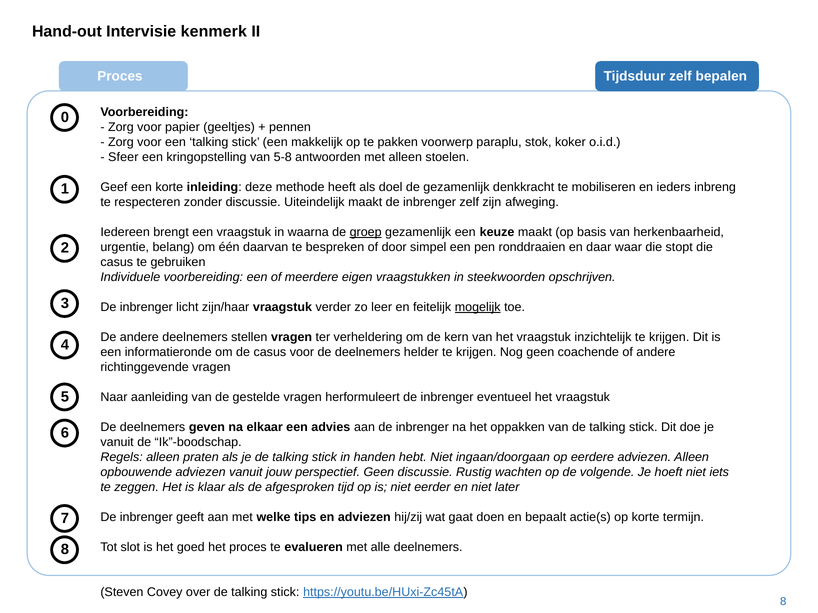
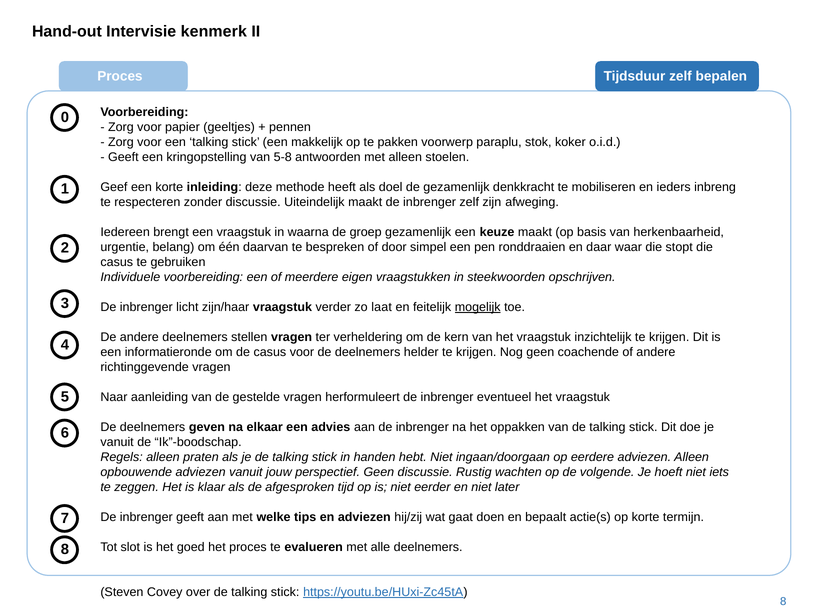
Sfeer at (123, 157): Sfeer -> Geeft
groep underline: present -> none
leer: leer -> laat
